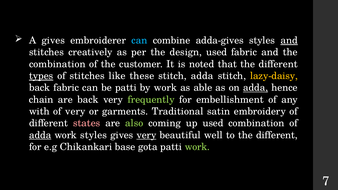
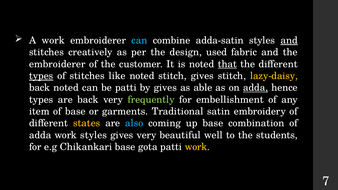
A gives: gives -> work
adda-gives: adda-gives -> adda-satin
combination at (57, 64): combination -> embroiderer
that underline: none -> present
like these: these -> noted
stitch adda: adda -> gives
back fabric: fabric -> noted
by work: work -> gives
chain at (41, 100): chain -> types
with: with -> item
of very: very -> base
states colour: pink -> yellow
also colour: light green -> light blue
up used: used -> base
adda at (40, 135) underline: present -> none
very at (146, 135) underline: present -> none
to the different: different -> students
work at (197, 147) colour: light green -> yellow
